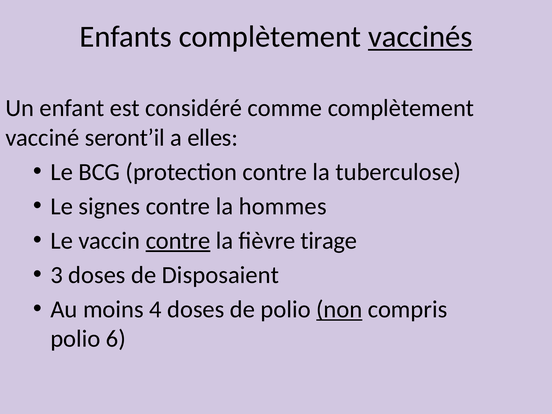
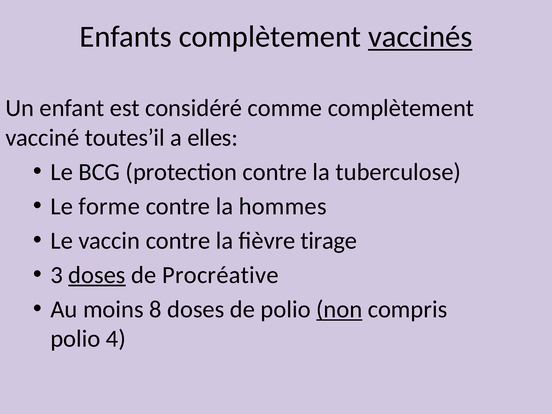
seront’il: seront’il -> toutes’il
signes: signes -> forme
contre at (178, 241) underline: present -> none
doses at (97, 275) underline: none -> present
Disposaient: Disposaient -> Procréative
4: 4 -> 8
6: 6 -> 4
